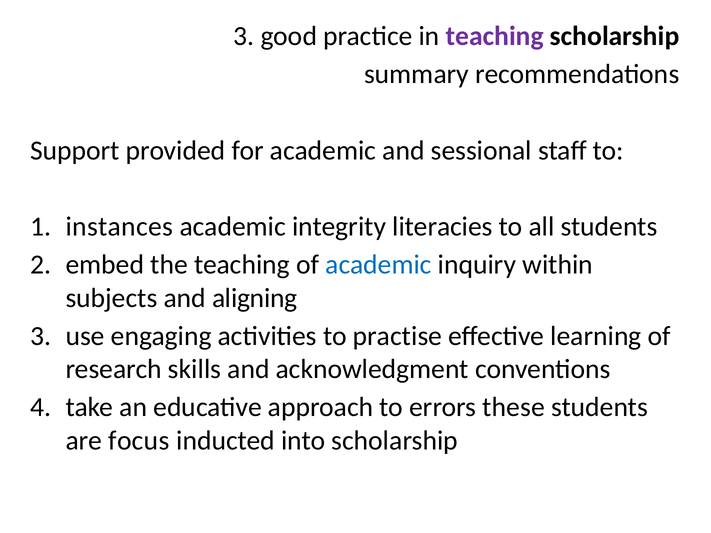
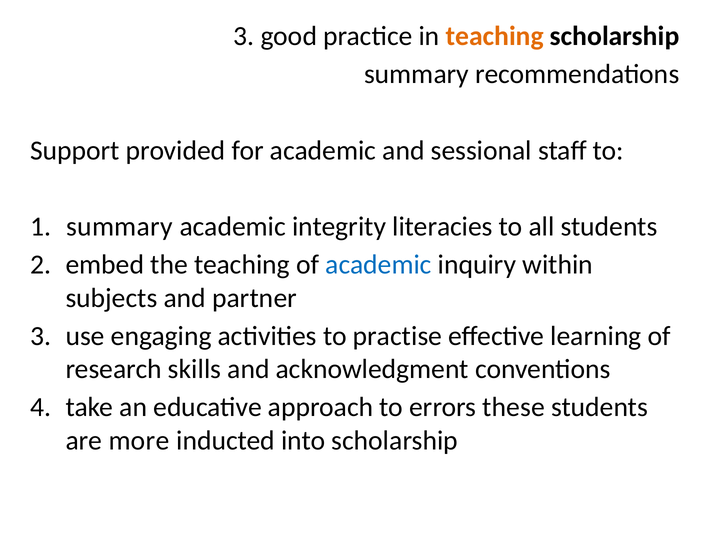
teaching at (495, 36) colour: purple -> orange
instances at (119, 227): instances -> summary
aligning: aligning -> partner
focus: focus -> more
